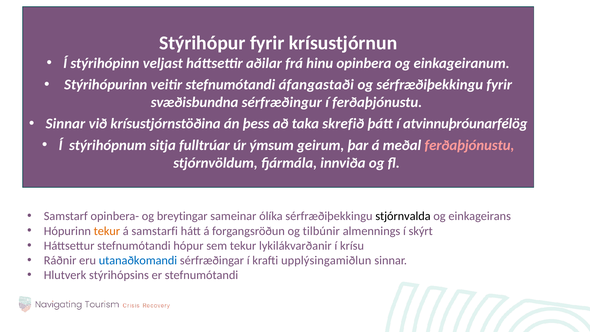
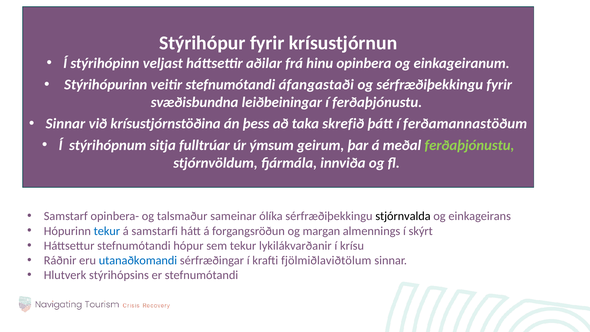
sérfræðingur: sérfræðingur -> leiðbeiningar
atvinnuþróunarfélög: atvinnuþróunarfélög -> ferðamannastöðum
ferðaþjónustu at (469, 145) colour: pink -> light green
breytingar: breytingar -> talsmaður
tekur at (107, 231) colour: orange -> blue
tilbúnir: tilbúnir -> margan
upplýsingamiðlun: upplýsingamiðlun -> fjölmiðlaviðtölum
